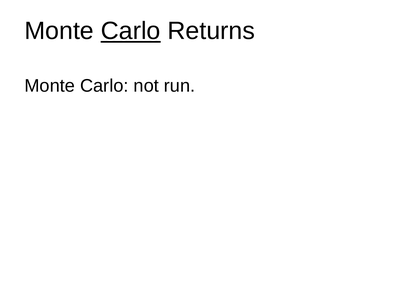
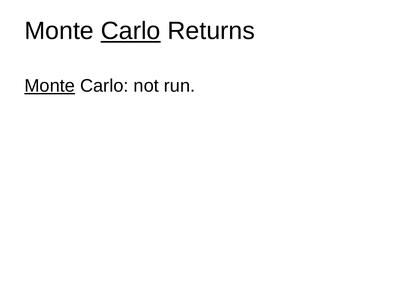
Monte at (50, 86) underline: none -> present
